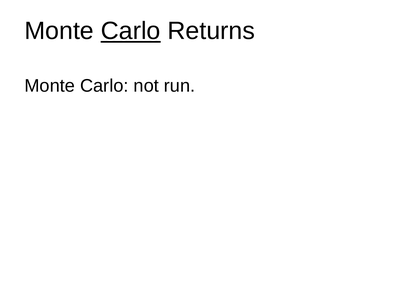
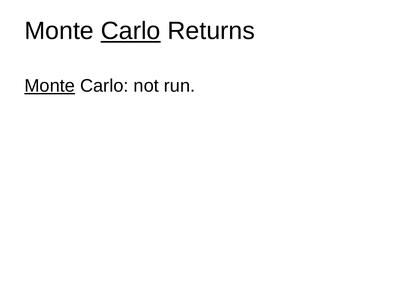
Monte at (50, 86) underline: none -> present
